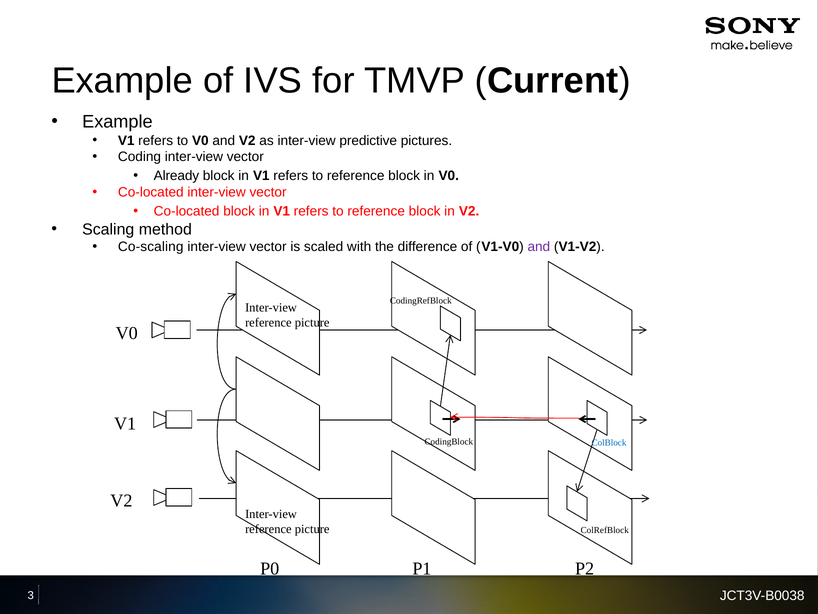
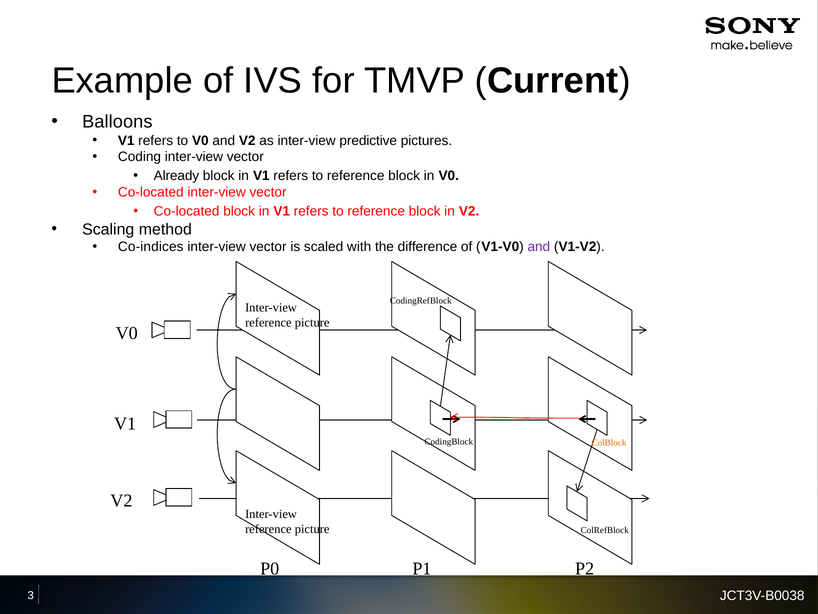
Example at (117, 122): Example -> Balloons
Co-scaling: Co-scaling -> Co-indices
ColBlock colour: blue -> orange
